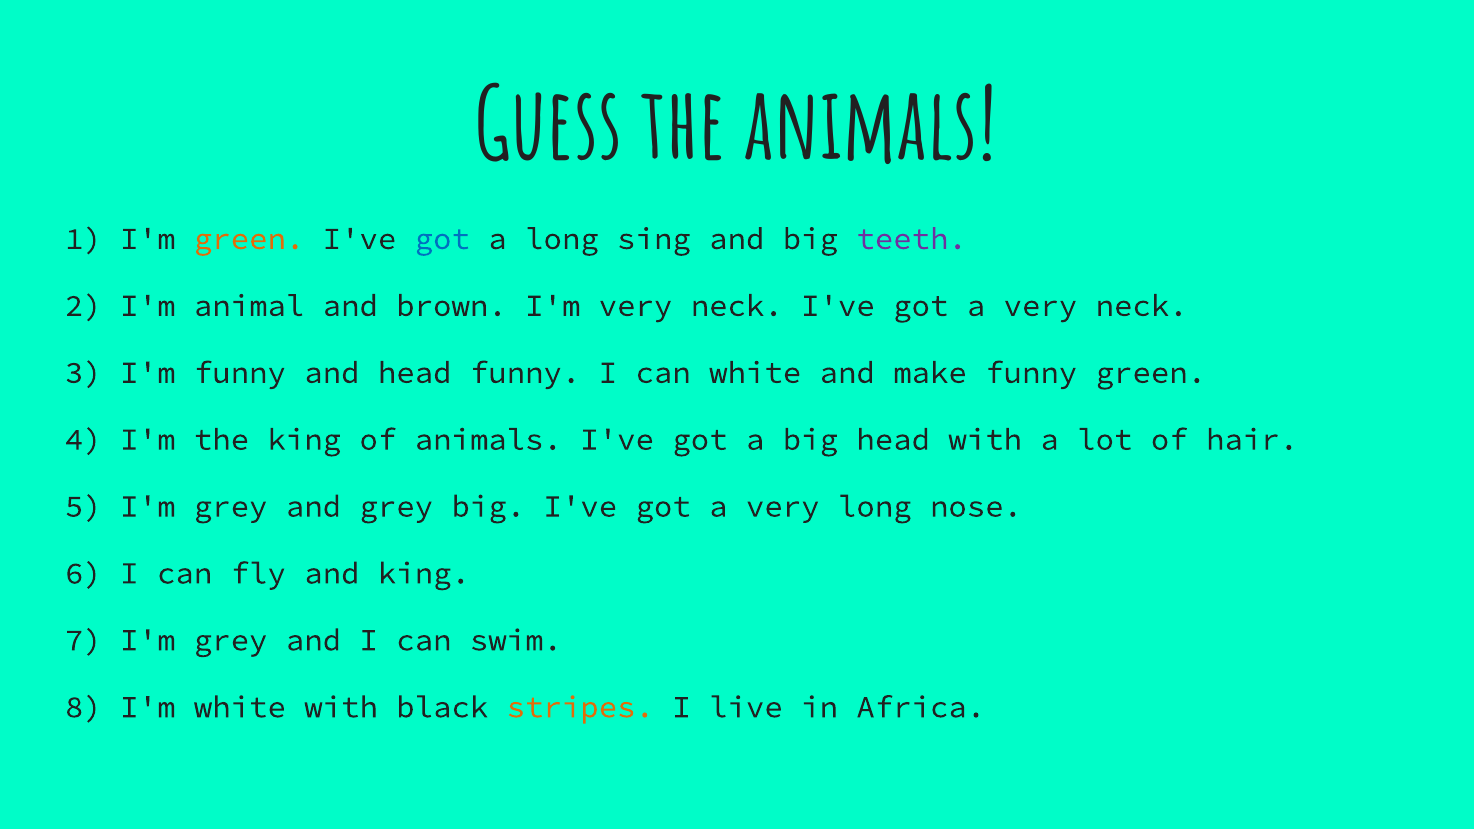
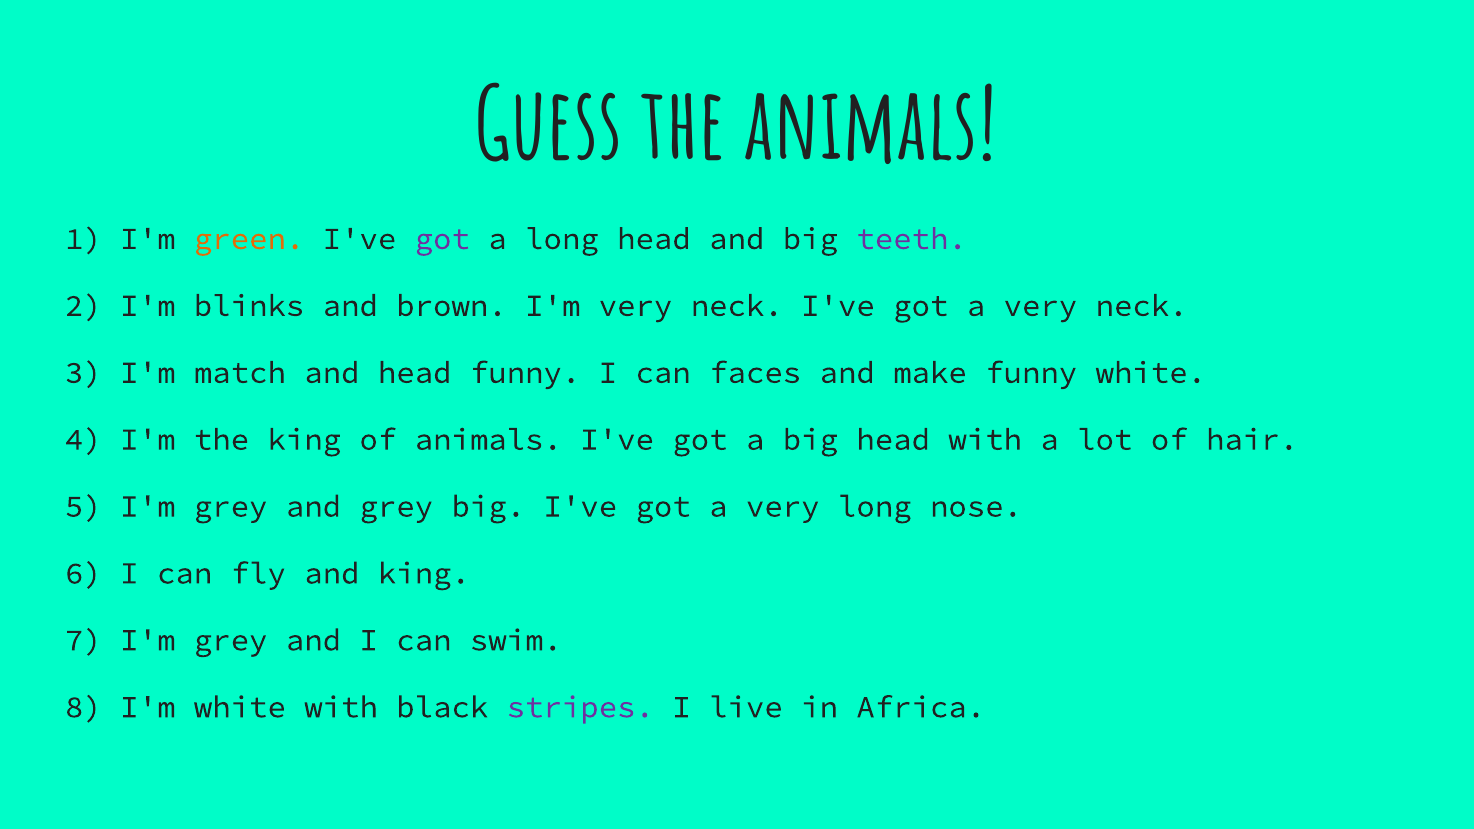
got at (442, 239) colour: blue -> purple
long sing: sing -> head
animal: animal -> blinks
I'm funny: funny -> match
can white: white -> faces
funny green: green -> white
stripes colour: orange -> purple
